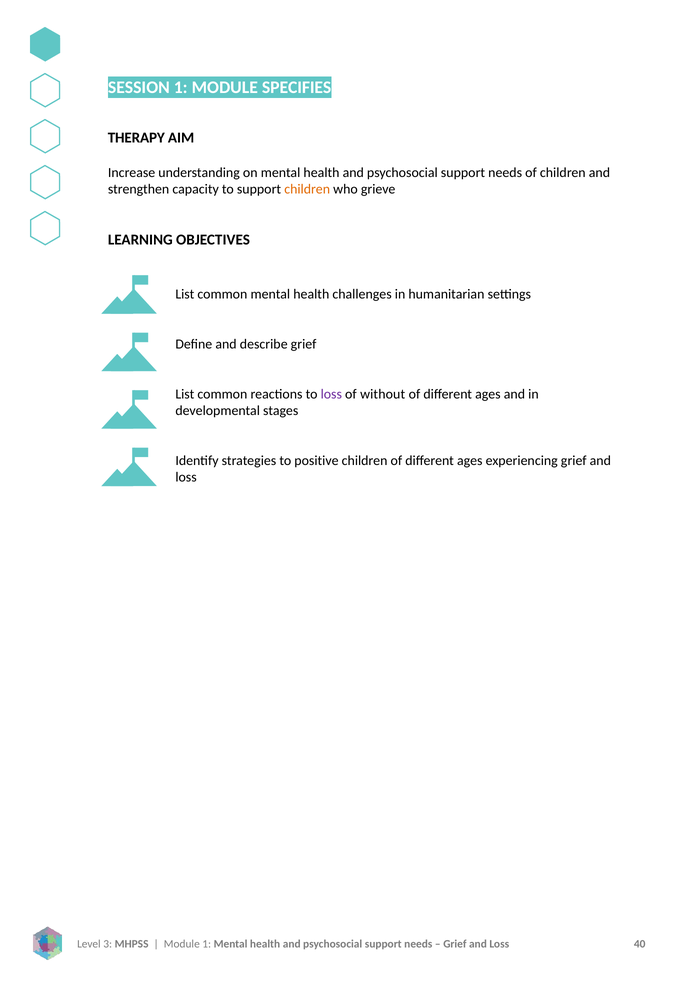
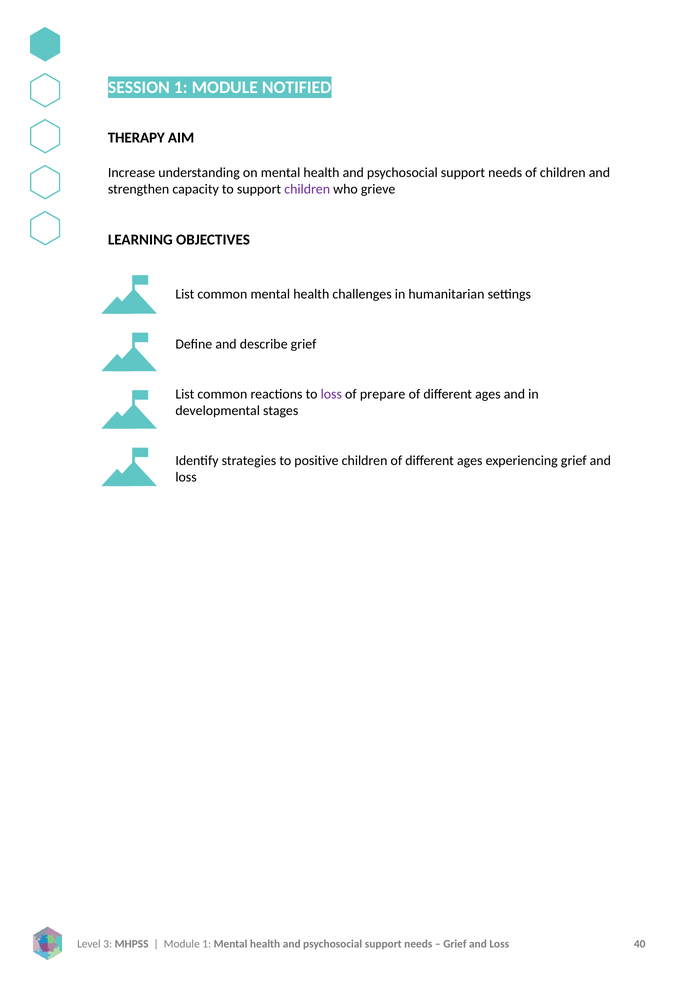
SPECIFIES: SPECIFIES -> NOTIFIED
children at (307, 189) colour: orange -> purple
without: without -> prepare
